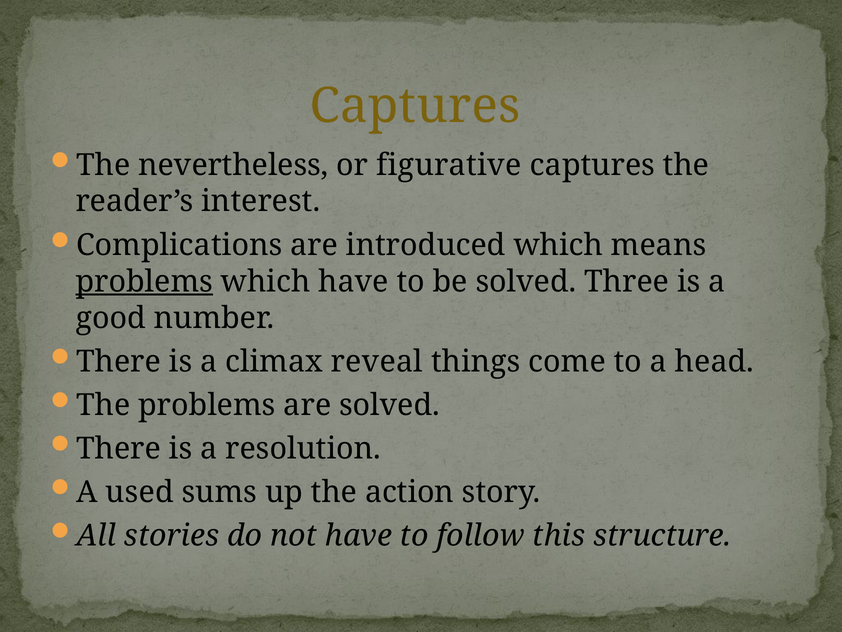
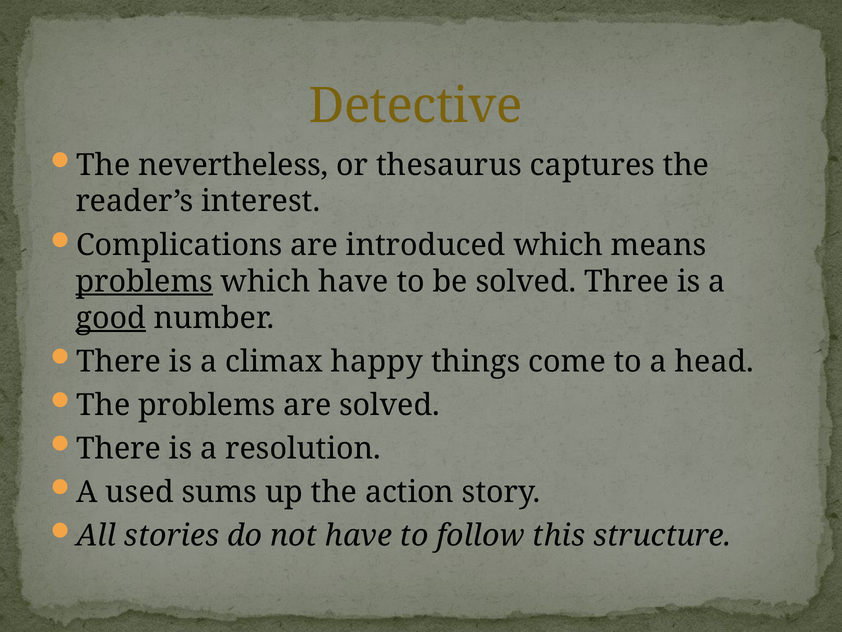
Captures at (415, 106): Captures -> Detective
figurative: figurative -> thesaurus
good underline: none -> present
reveal: reveal -> happy
